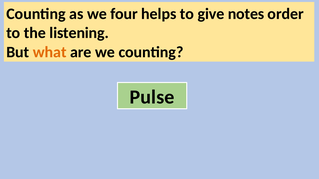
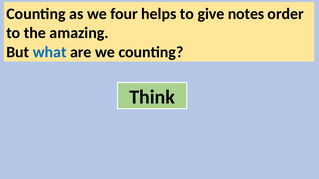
listening: listening -> amazing
what colour: orange -> blue
Pulse: Pulse -> Think
